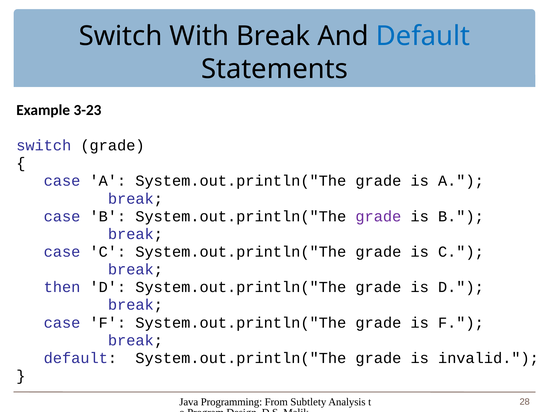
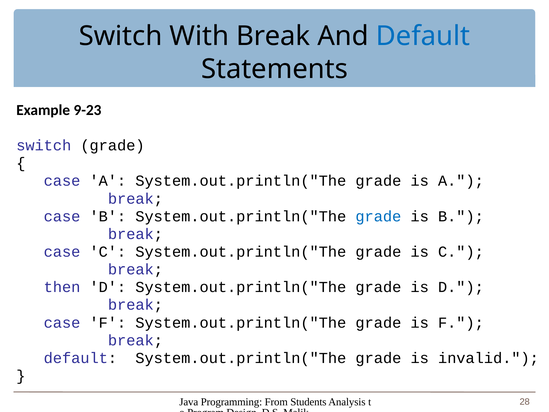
3-23: 3-23 -> 9-23
grade at (378, 216) colour: purple -> blue
Subtlety: Subtlety -> Students
